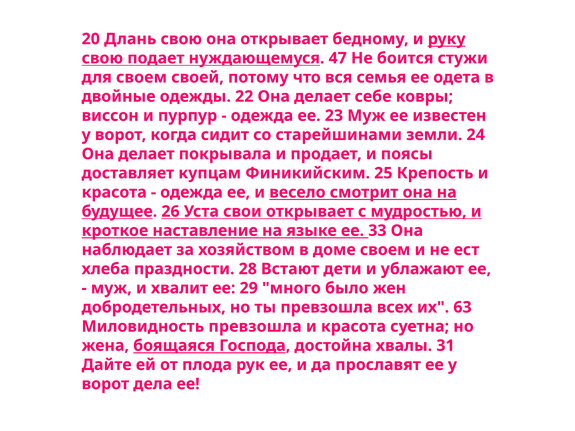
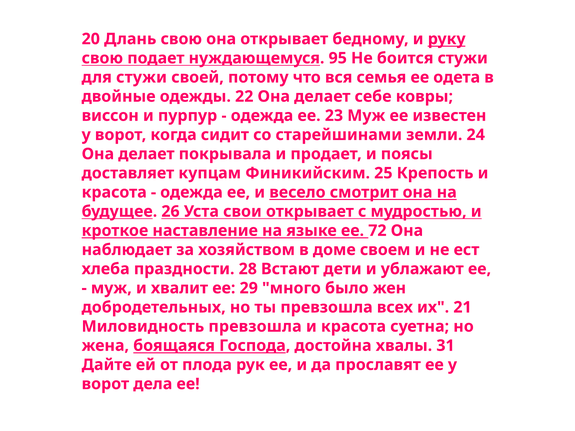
47: 47 -> 95
для своем: своем -> стужи
33: 33 -> 72
63: 63 -> 21
